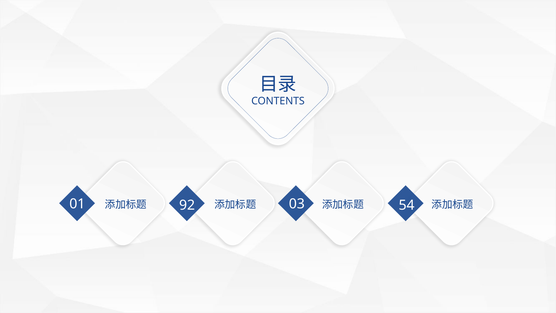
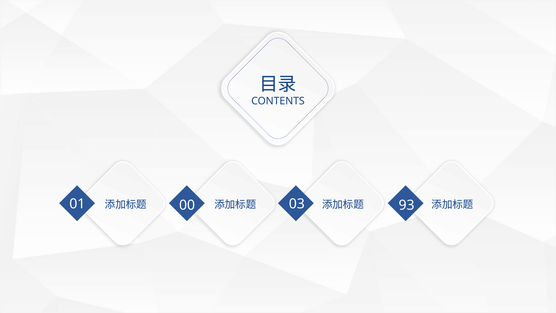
92: 92 -> 00
54: 54 -> 93
